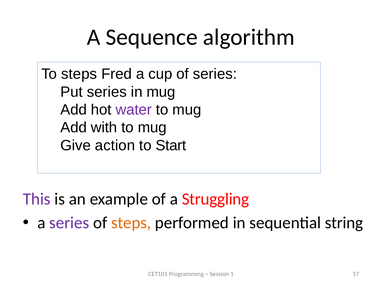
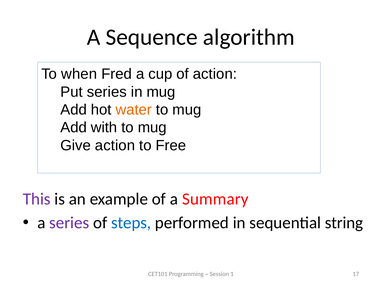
To steps: steps -> when
of series: series -> action
water colour: purple -> orange
Start: Start -> Free
Struggling: Struggling -> Summary
steps at (131, 222) colour: orange -> blue
